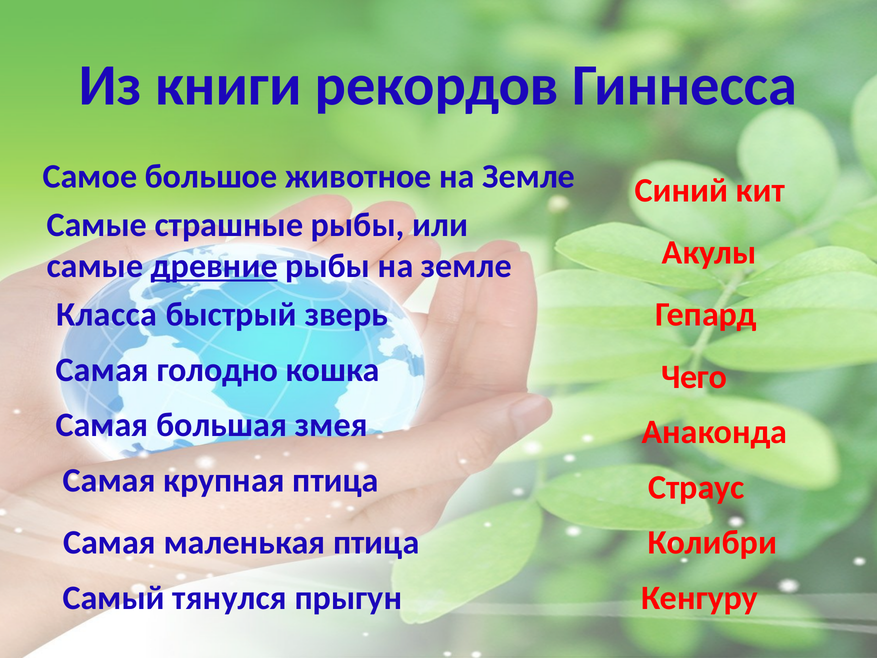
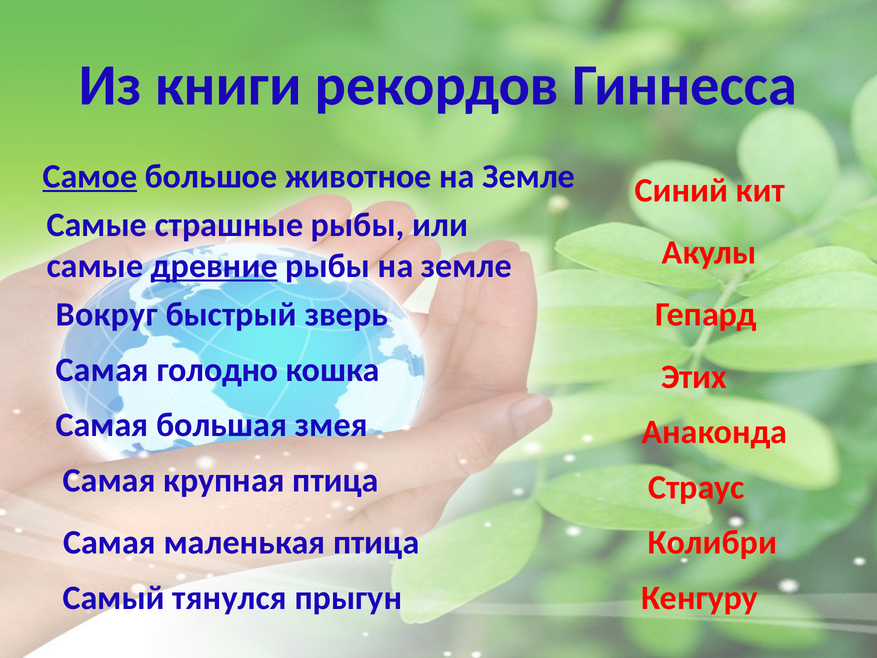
Самое underline: none -> present
Класса: Класса -> Вокруг
Чего: Чего -> Этих
